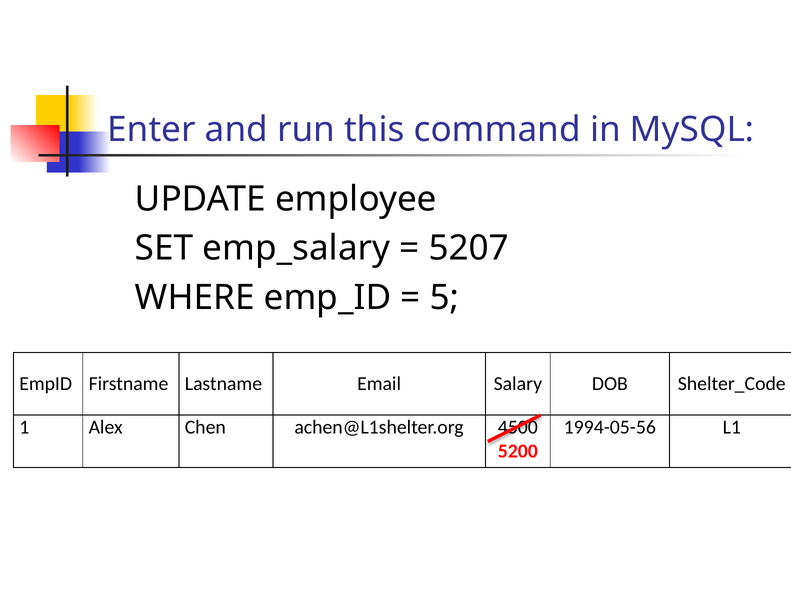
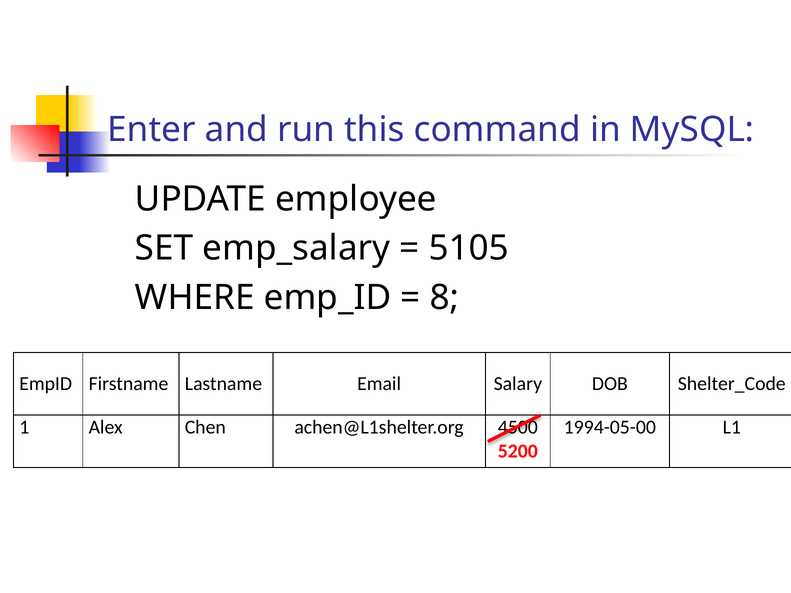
5207: 5207 -> 5105
5: 5 -> 8
1994-05-56: 1994-05-56 -> 1994-05-00
